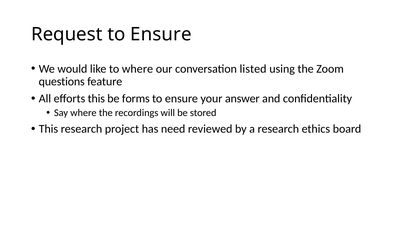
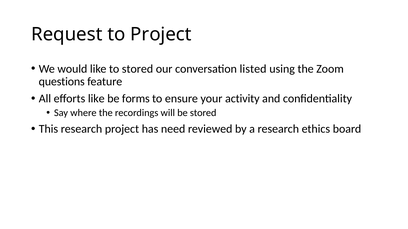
Request to Ensure: Ensure -> Project
to where: where -> stored
efforts this: this -> like
answer: answer -> activity
